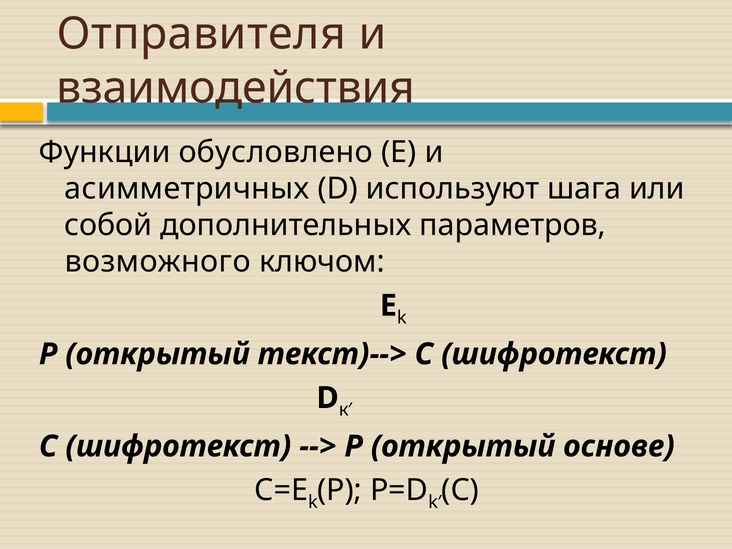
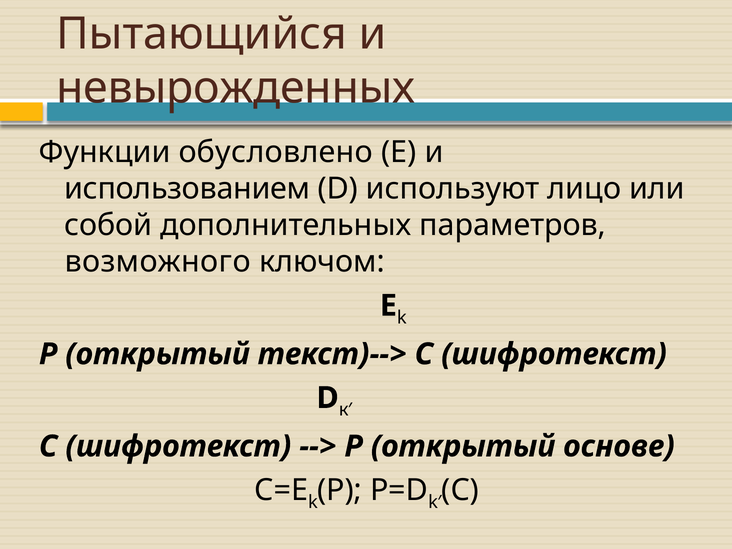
Отправителя: Отправителя -> Пытающийся
взаимодействия: взаимодействия -> невырожденных
асимметричных: асимметричных -> использованием
шага: шага -> лицо
